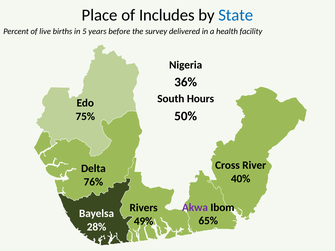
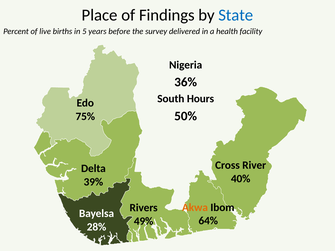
Includes: Includes -> Findings
76%: 76% -> 39%
Akwa colour: purple -> orange
65%: 65% -> 64%
